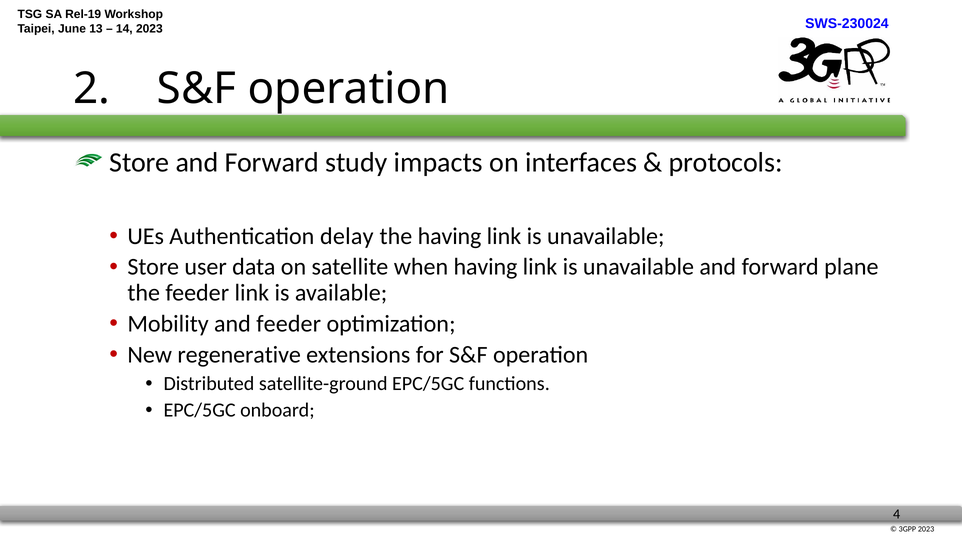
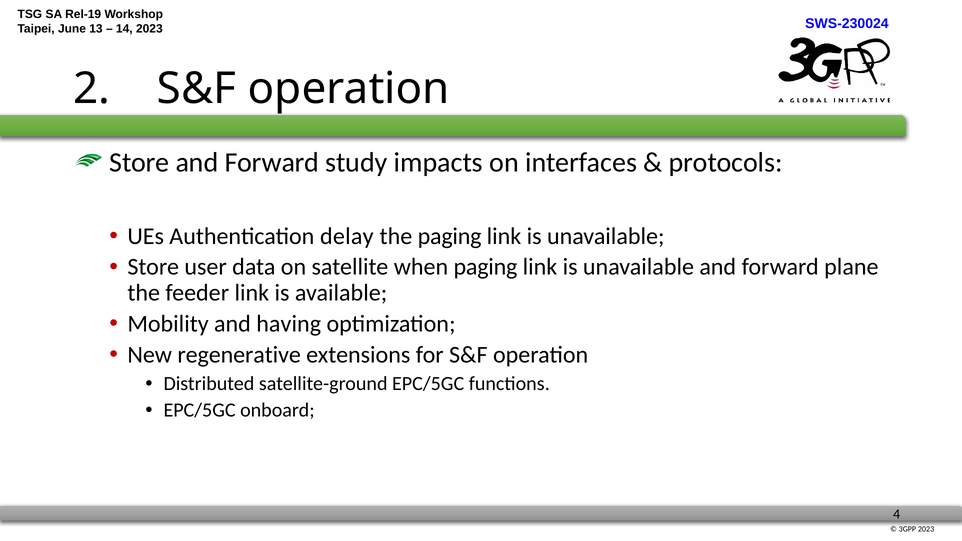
the having: having -> paging
when having: having -> paging
and feeder: feeder -> having
